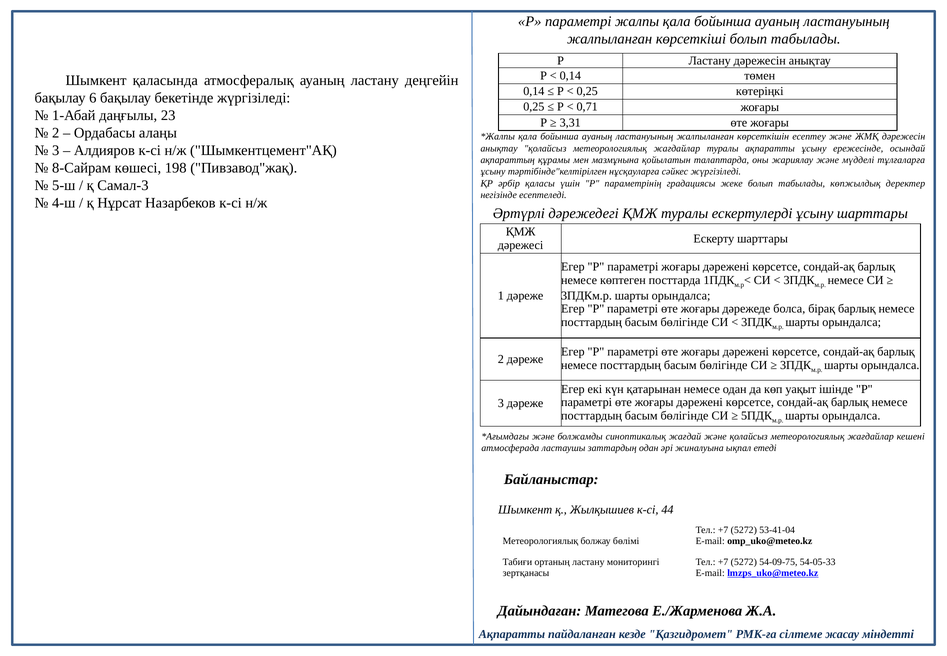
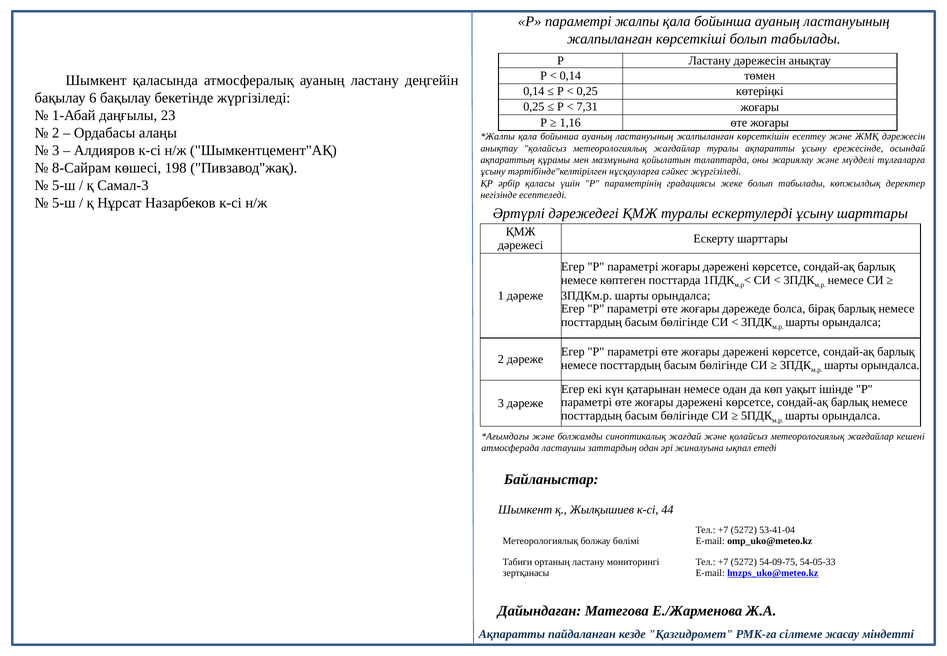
0,71: 0,71 -> 7,31
3,31: 3,31 -> 1,16
4-ш at (64, 203): 4-ш -> 5-ш
